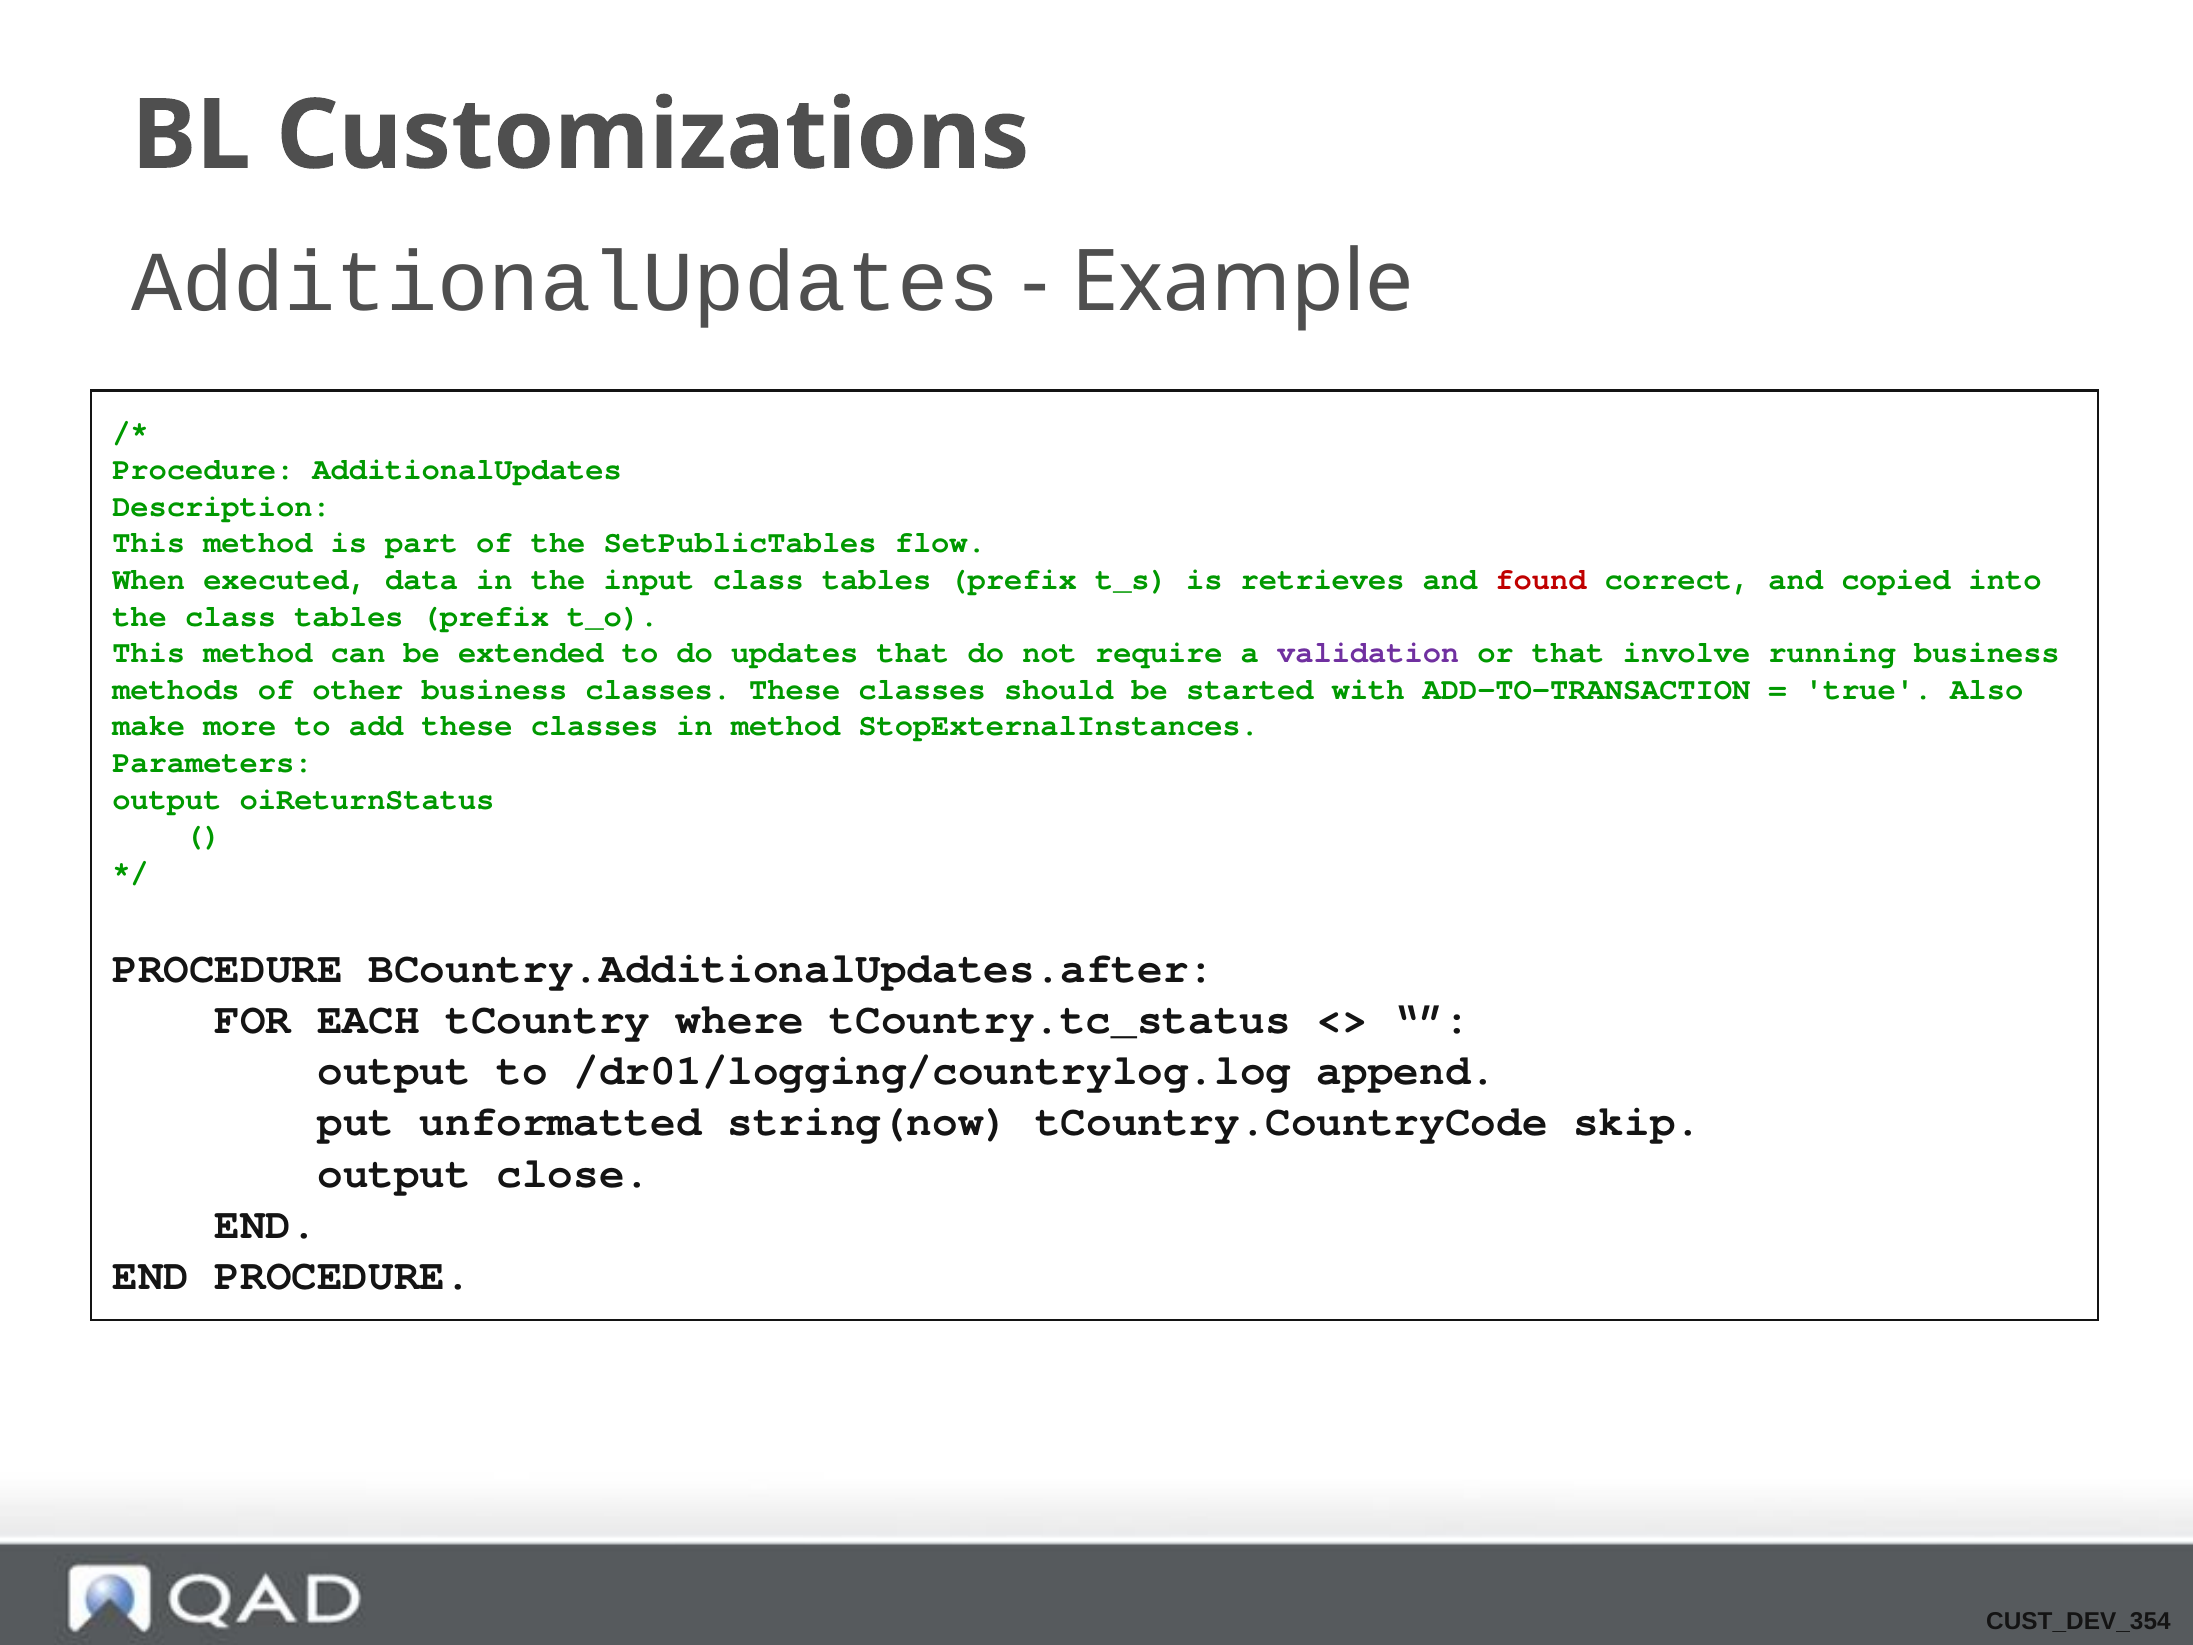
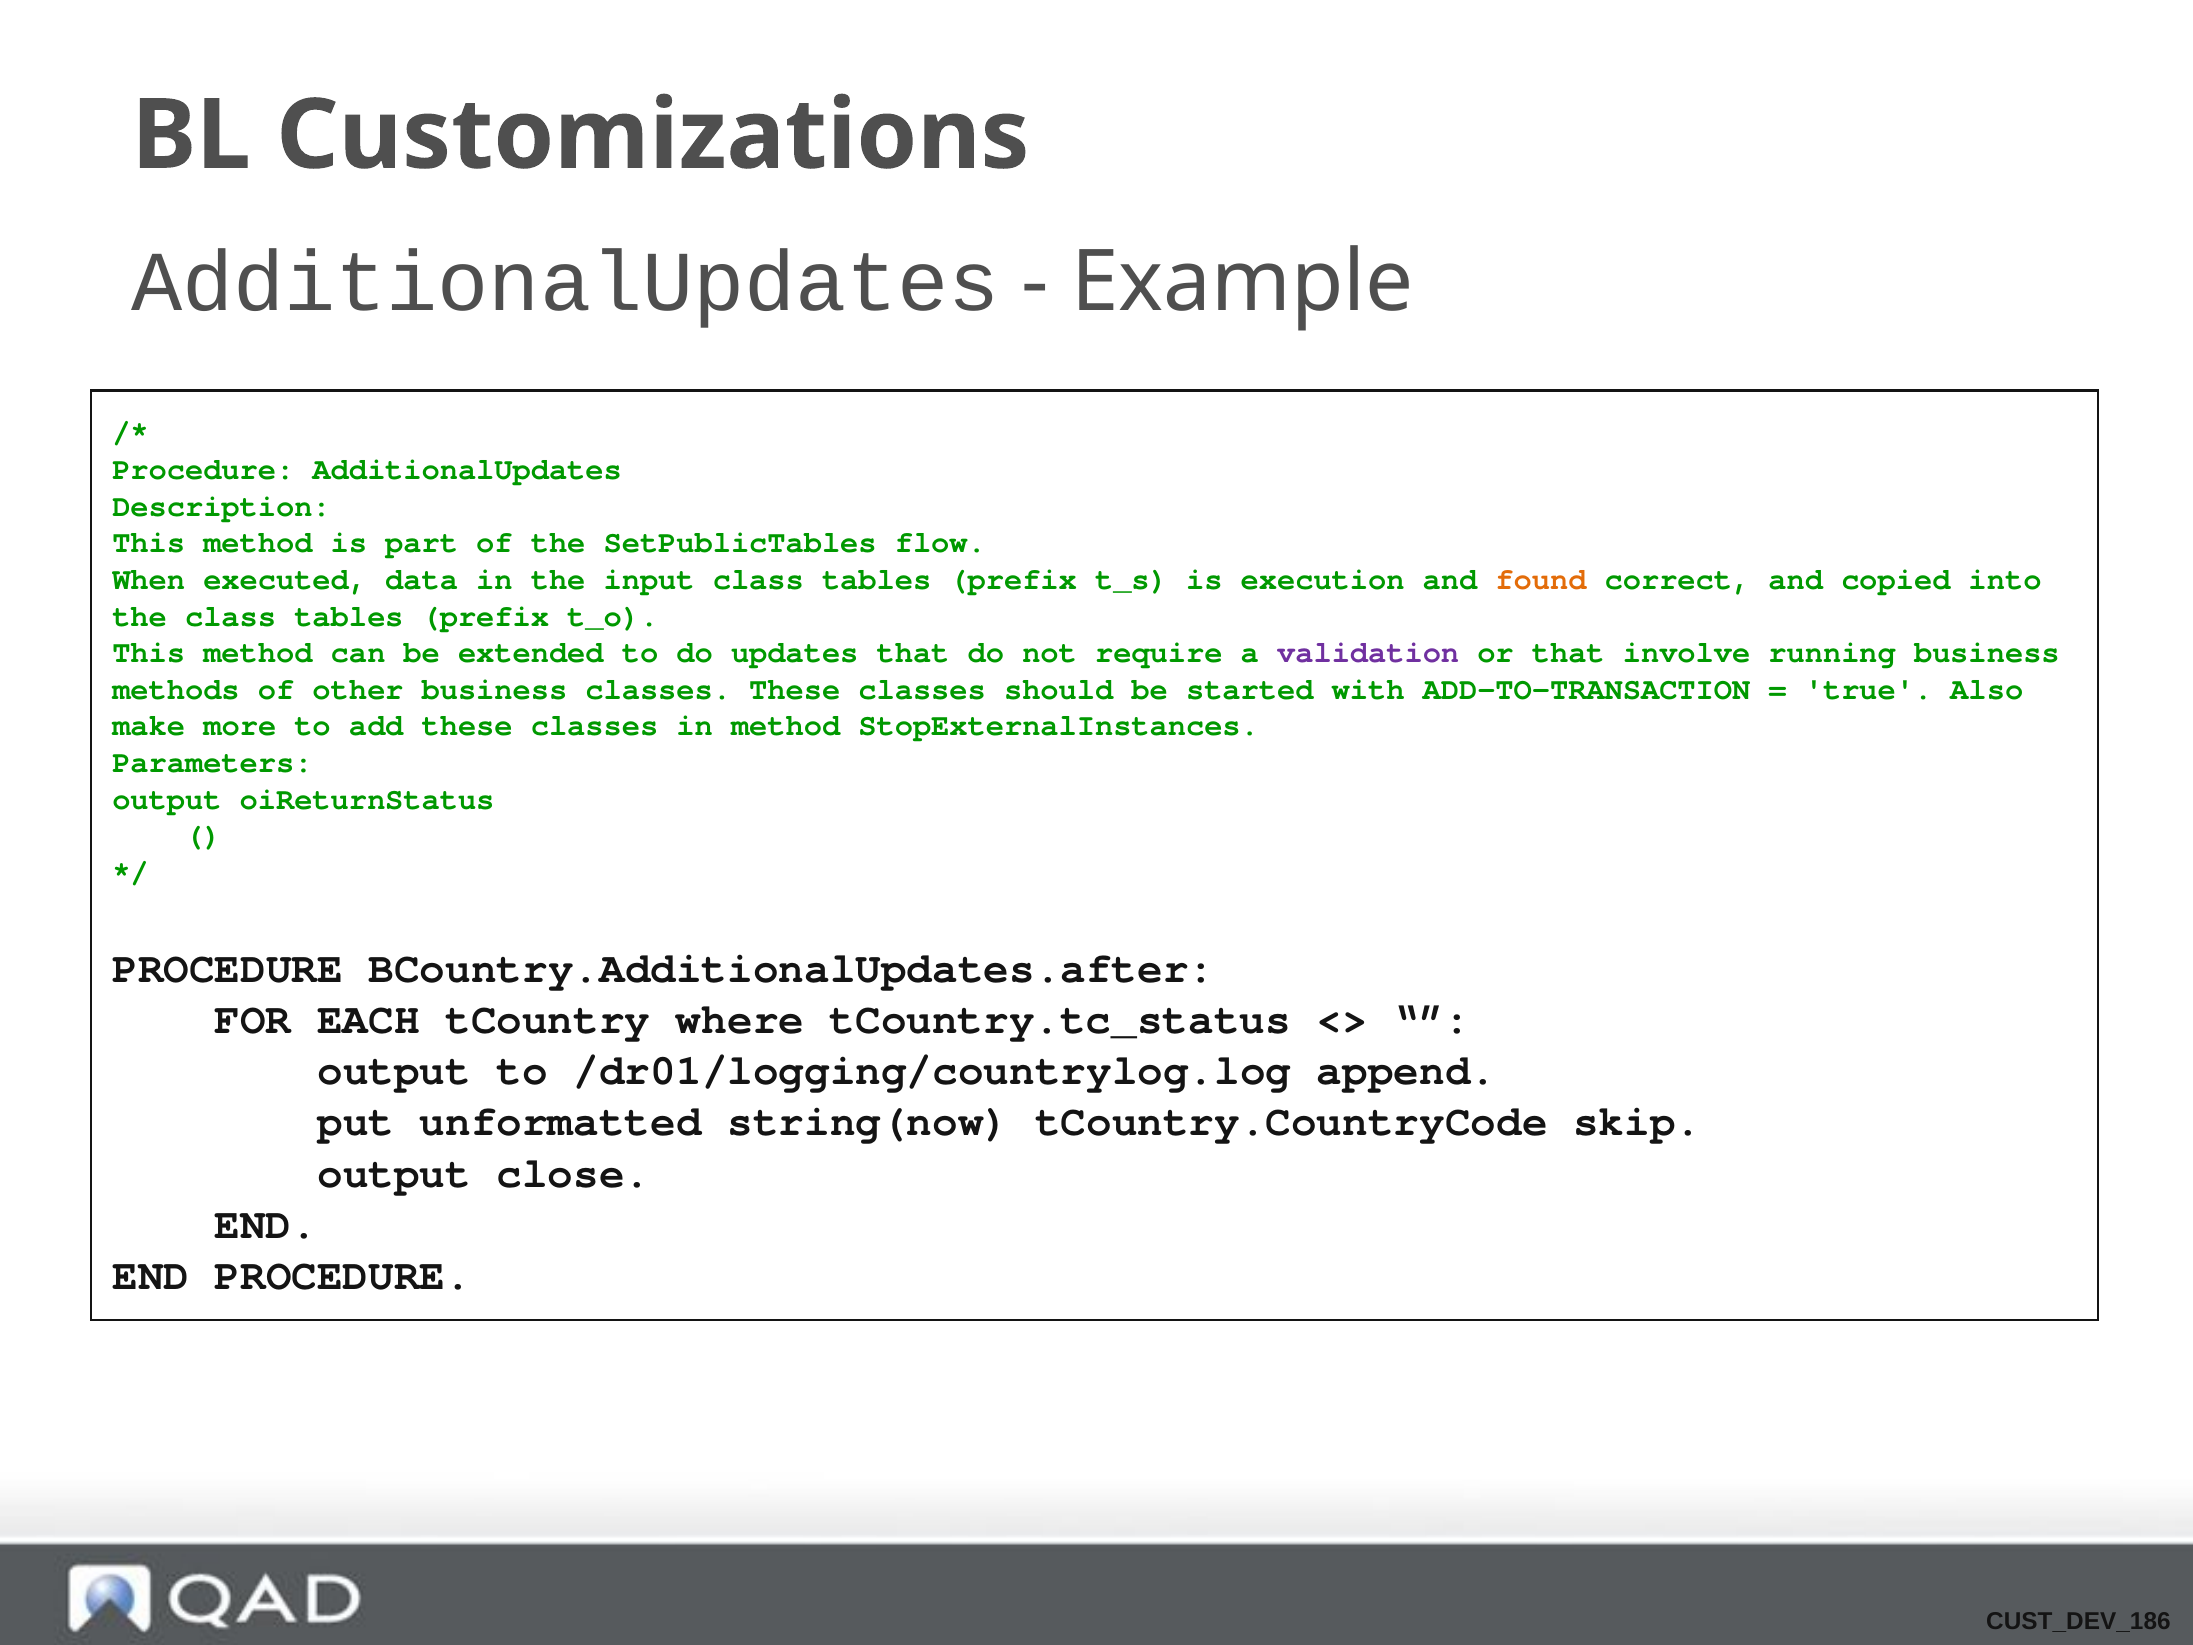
retrieves: retrieves -> execution
found at (1541, 579) colour: red -> orange
CUST_DEV_354: CUST_DEV_354 -> CUST_DEV_186
